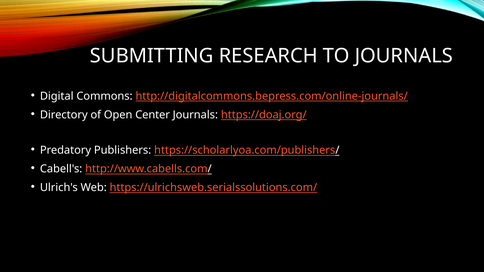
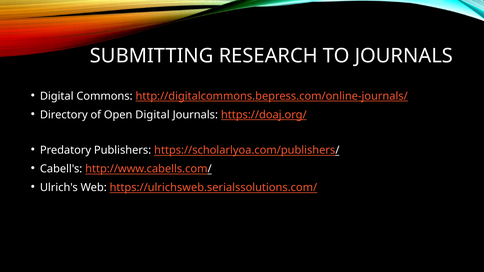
Open Center: Center -> Digital
